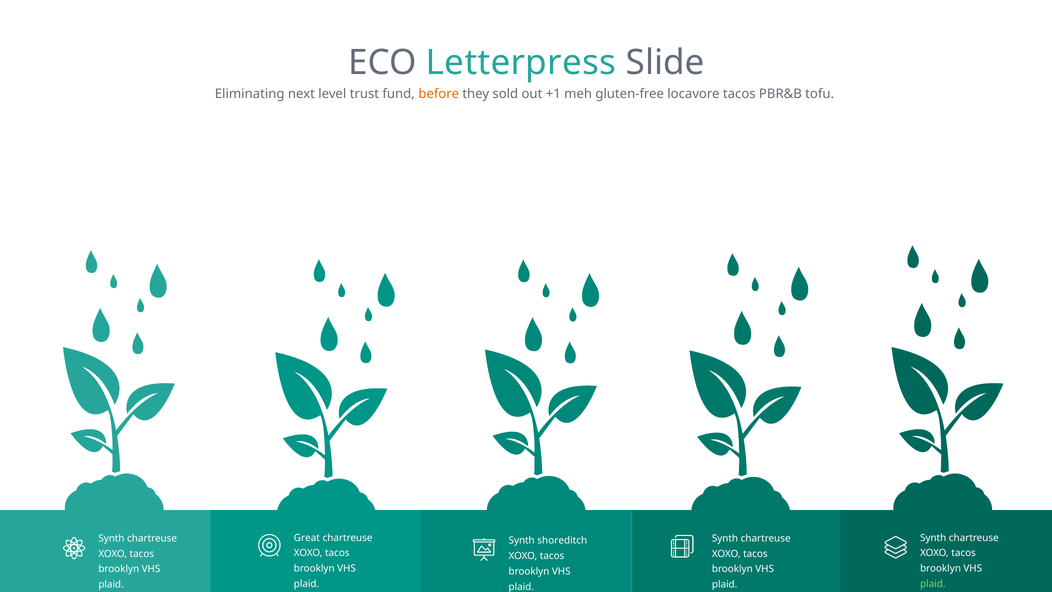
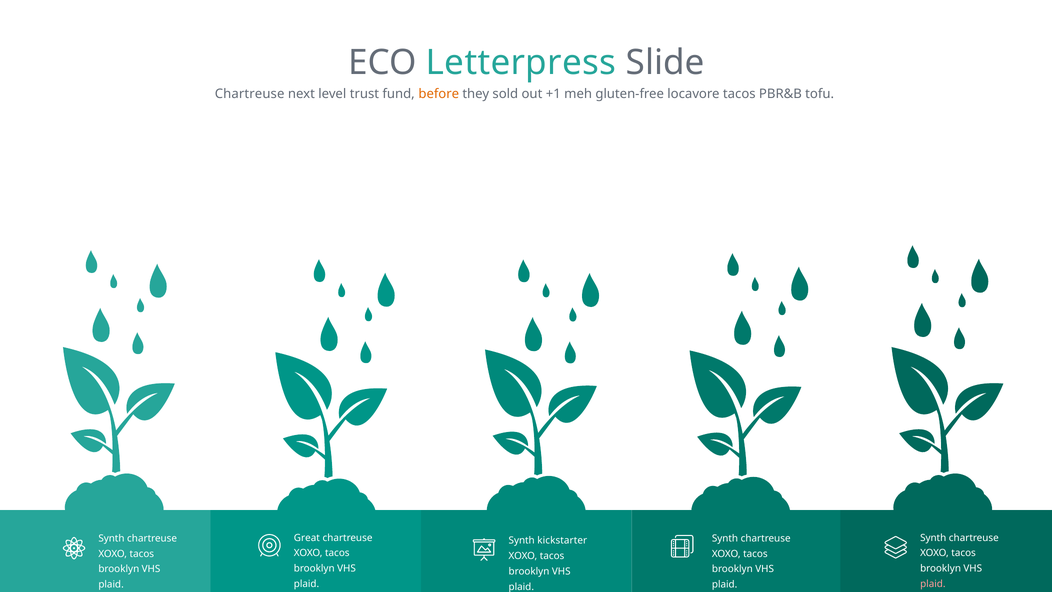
Eliminating at (250, 94): Eliminating -> Chartreuse
shoreditch: shoreditch -> kickstarter
plaid at (933, 584) colour: light green -> pink
